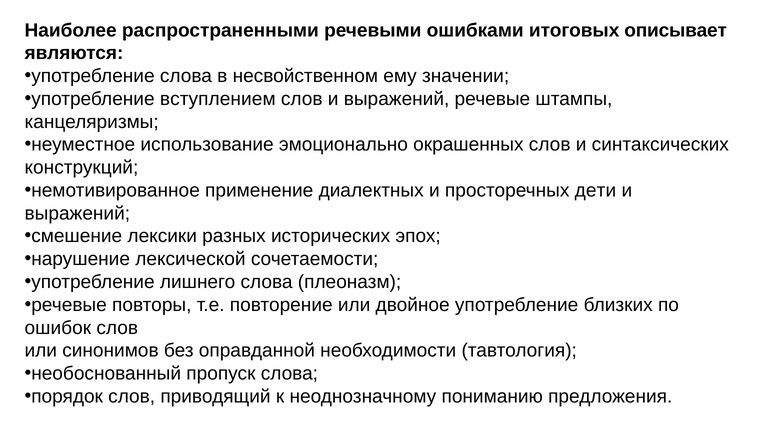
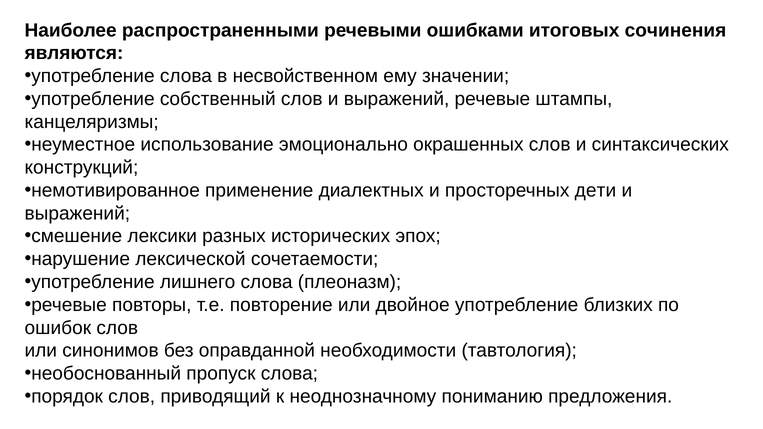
описывает: описывает -> сочинения
вступлением: вступлением -> собственный
